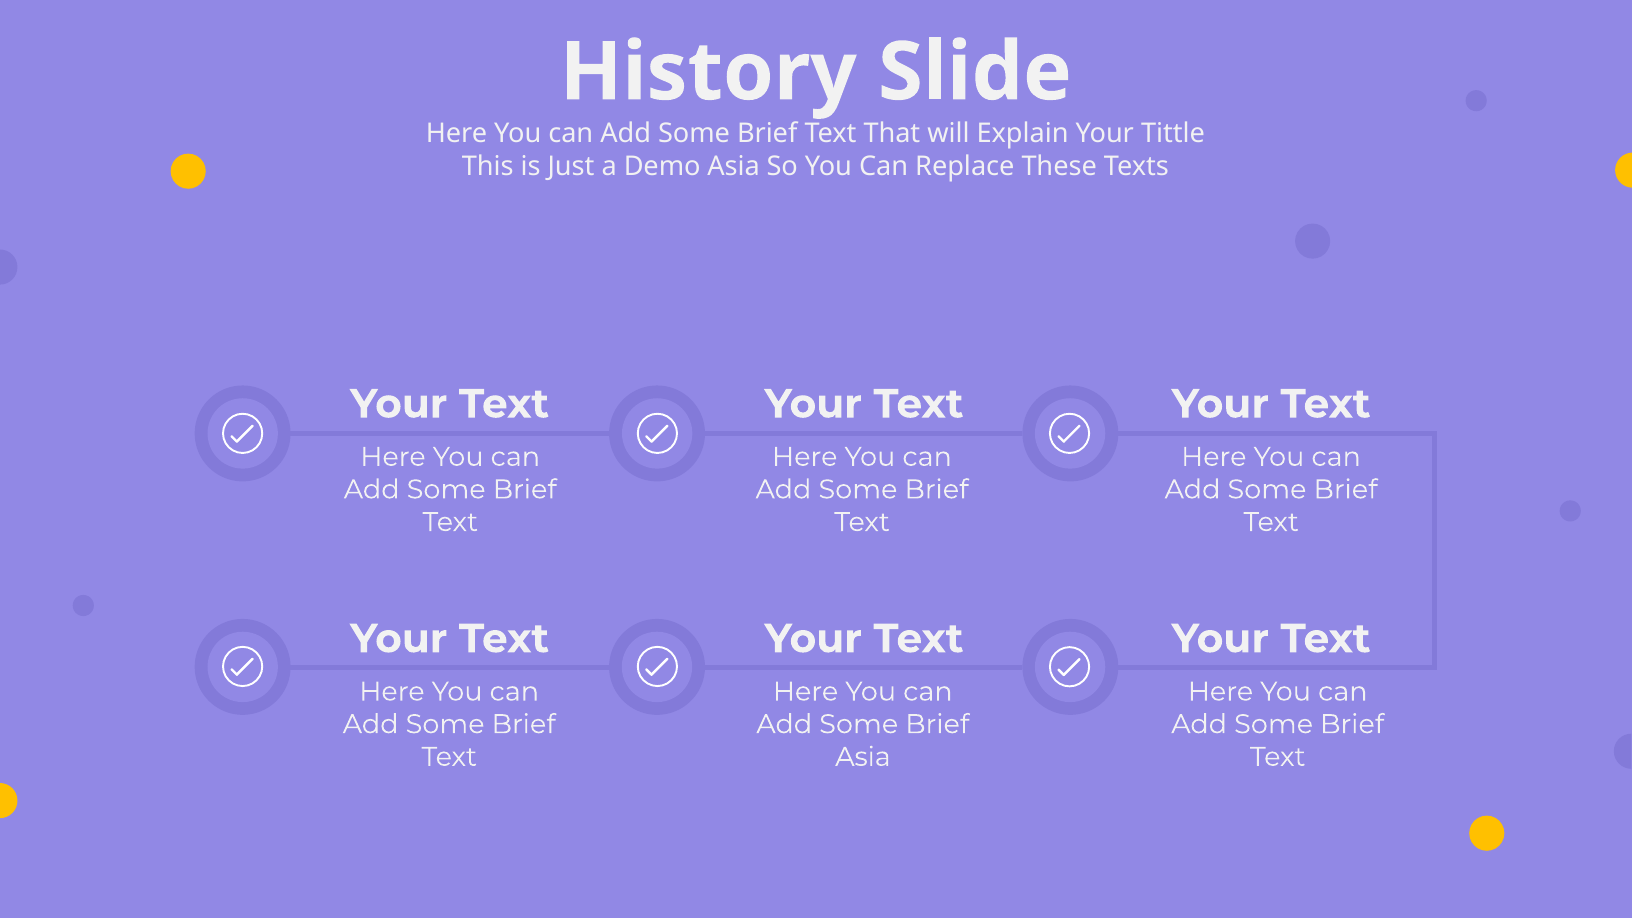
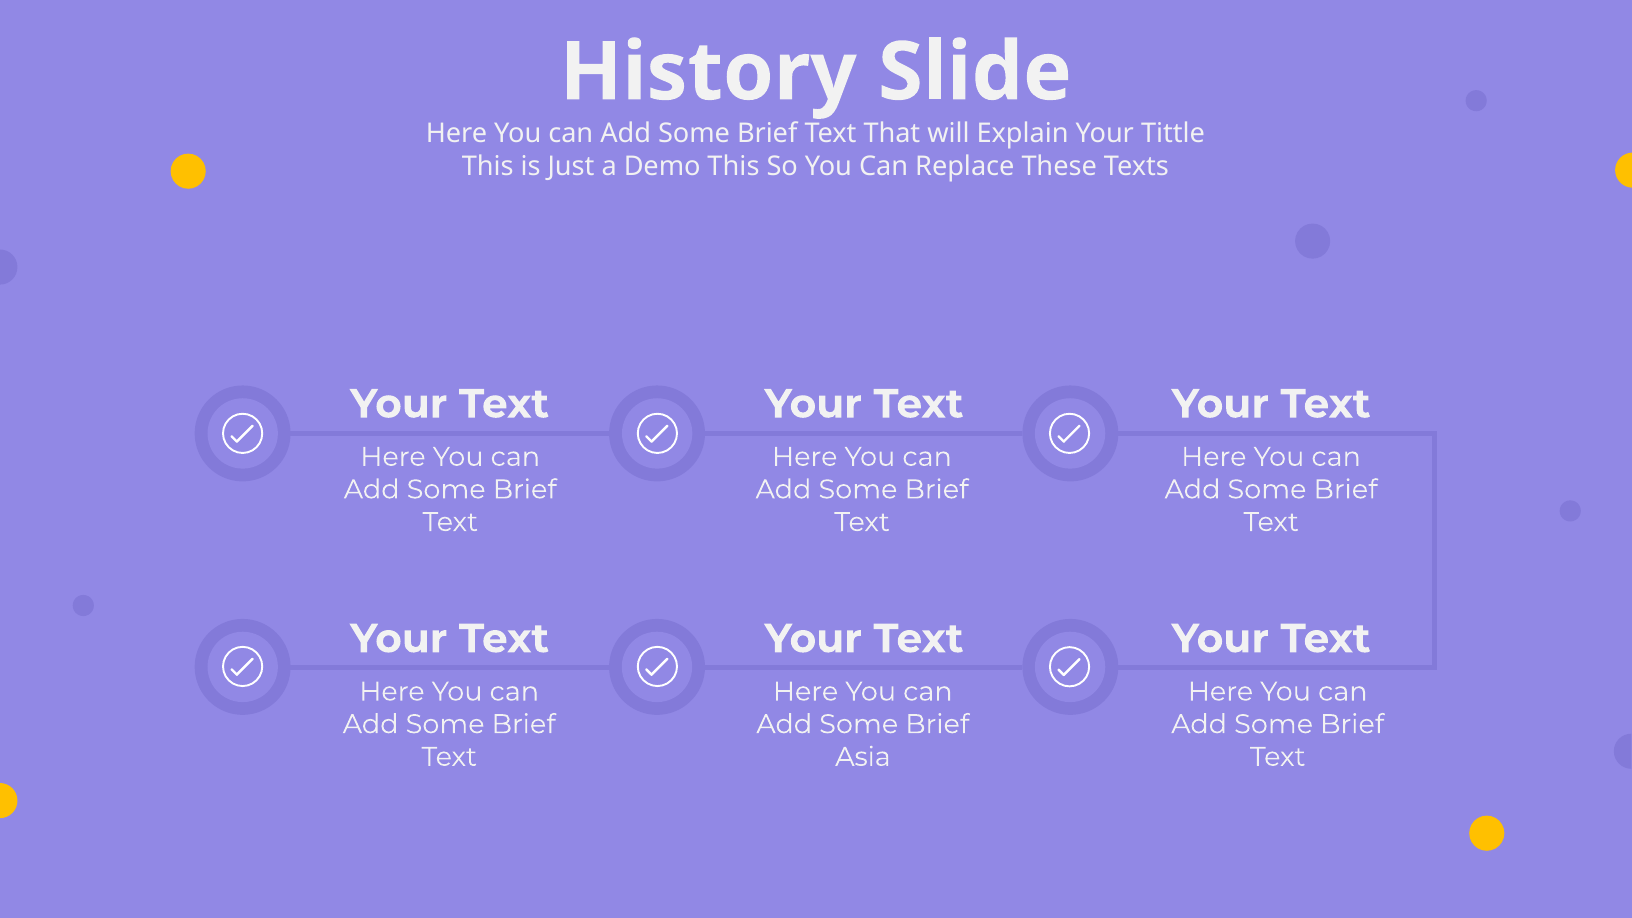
Demo Asia: Asia -> This
